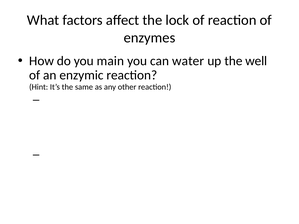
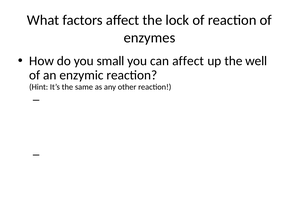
main: main -> small
can water: water -> affect
